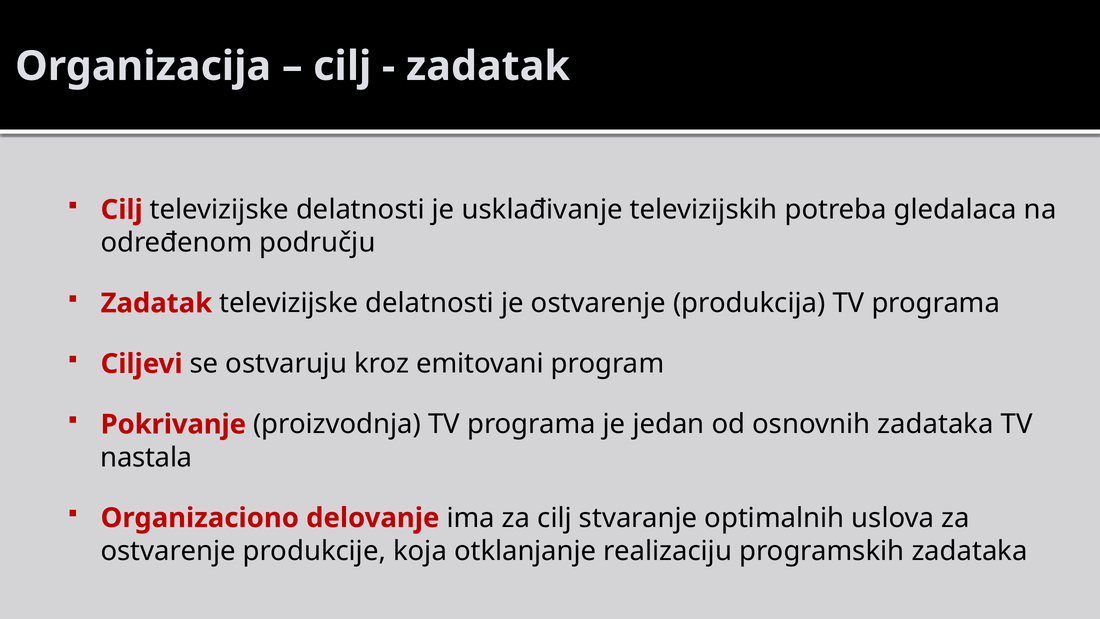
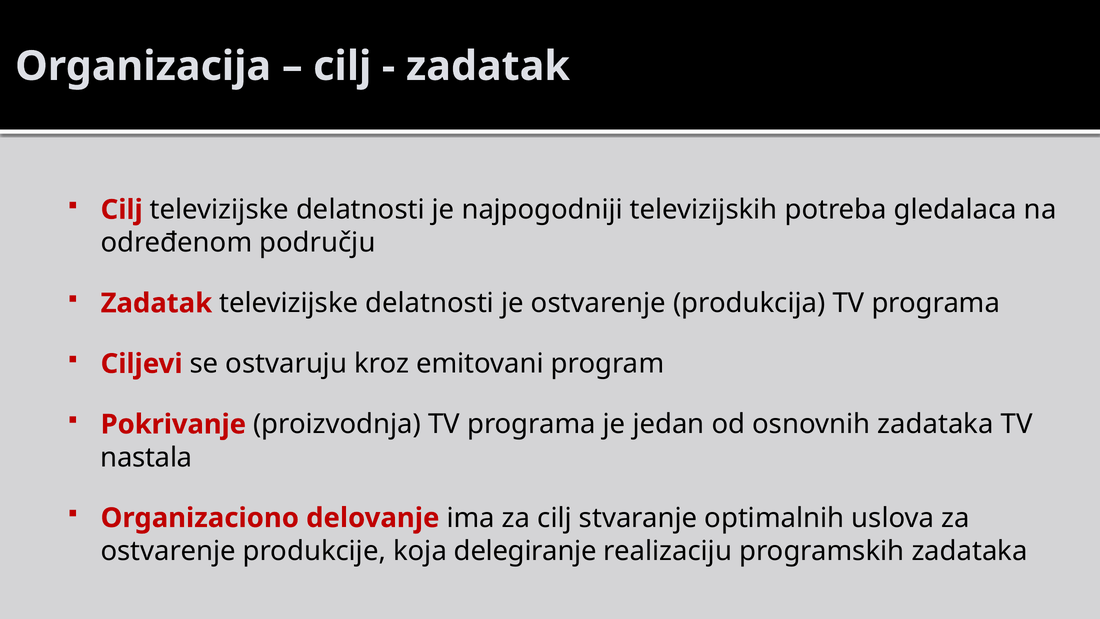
usklađivanje: usklađivanje -> najpogodniji
otklanjanje: otklanjanje -> delegiranje
